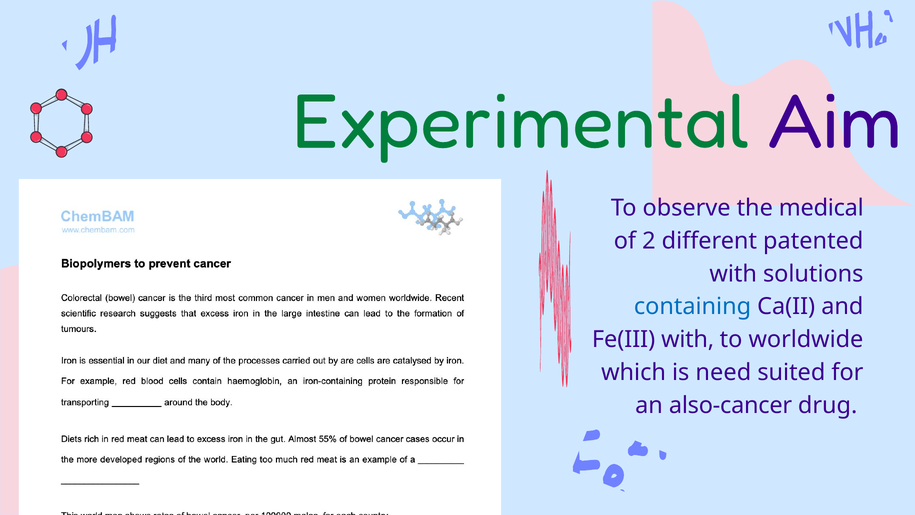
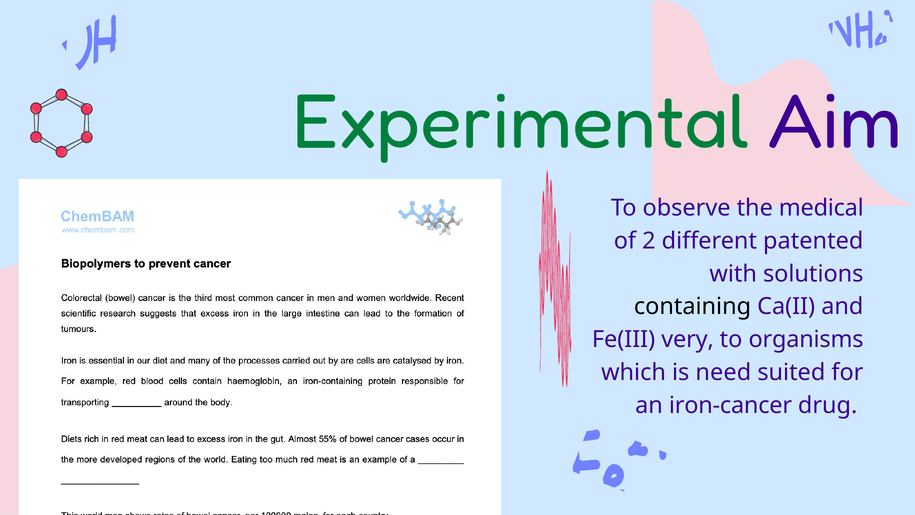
containing colour: blue -> black
Fe(III with: with -> very
worldwide: worldwide -> organisms
also-cancer: also-cancer -> iron-cancer
